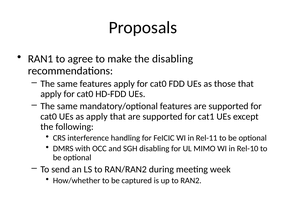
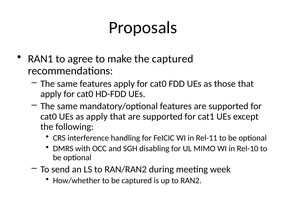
the disabling: disabling -> captured
